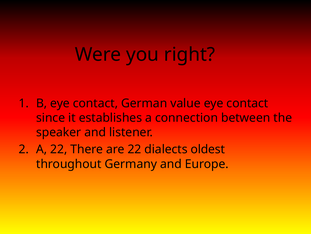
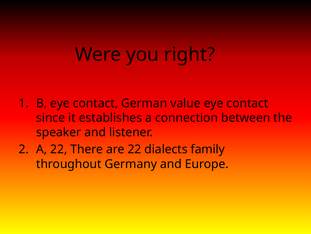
oldest: oldest -> family
